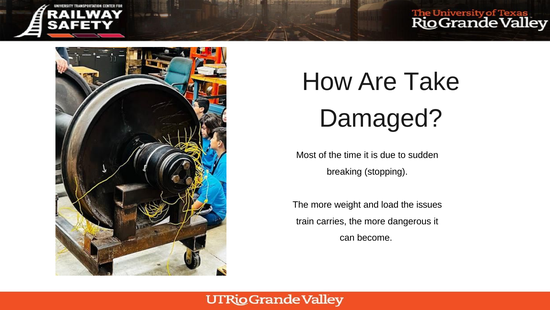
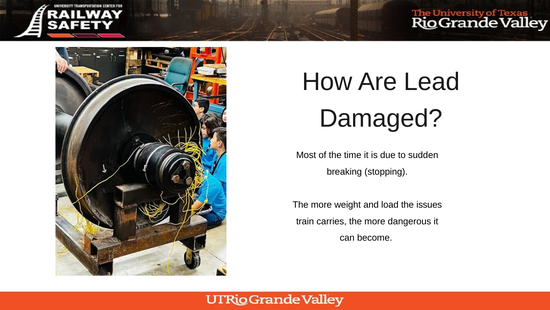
Take: Take -> Lead
